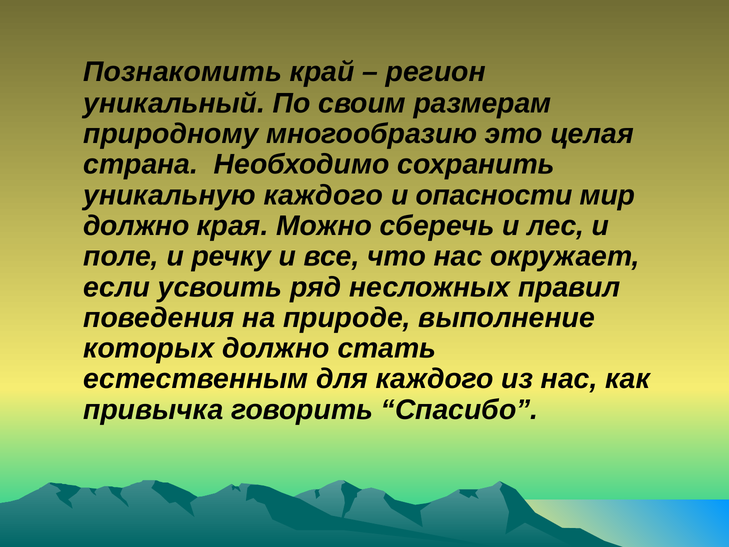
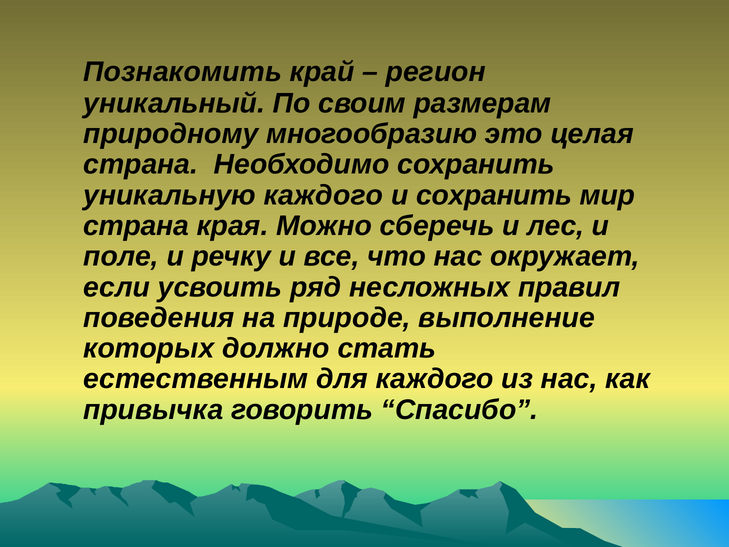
и опасности: опасности -> сохранить
должно at (136, 226): должно -> страна
